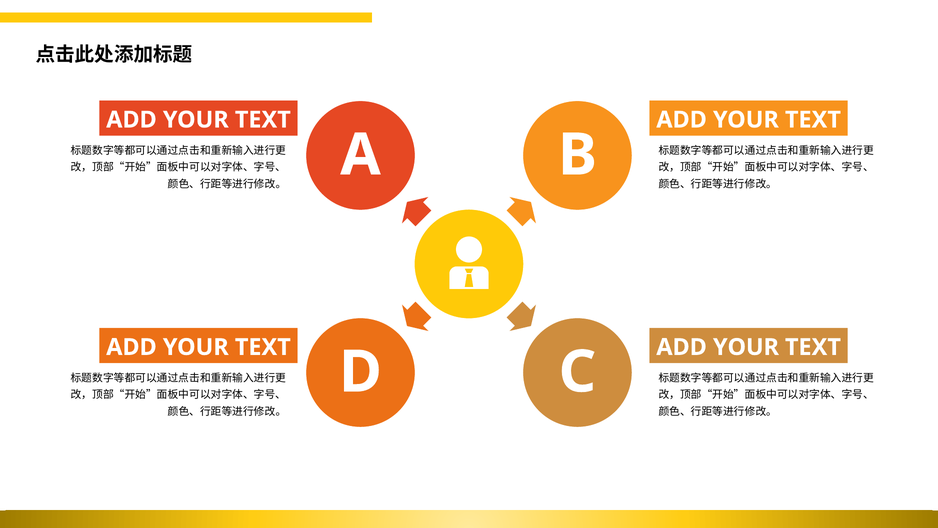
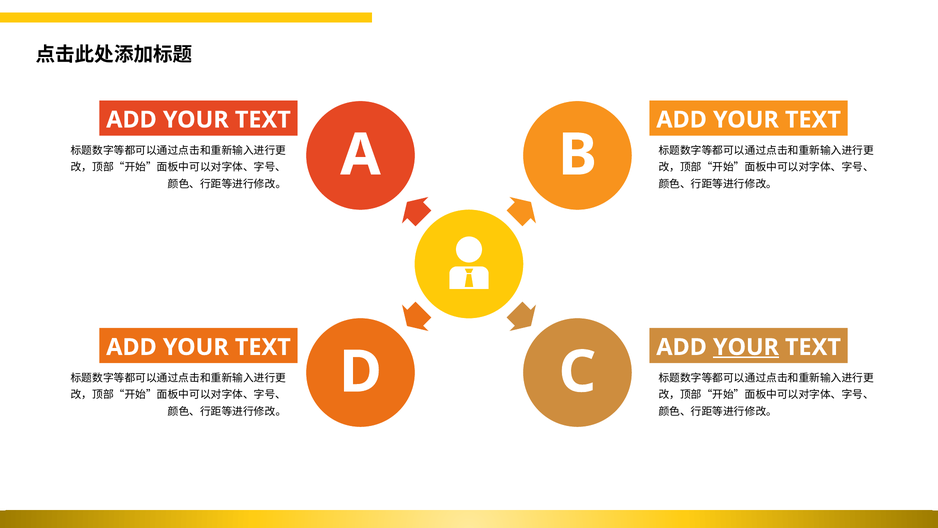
YOUR at (746, 347) underline: none -> present
